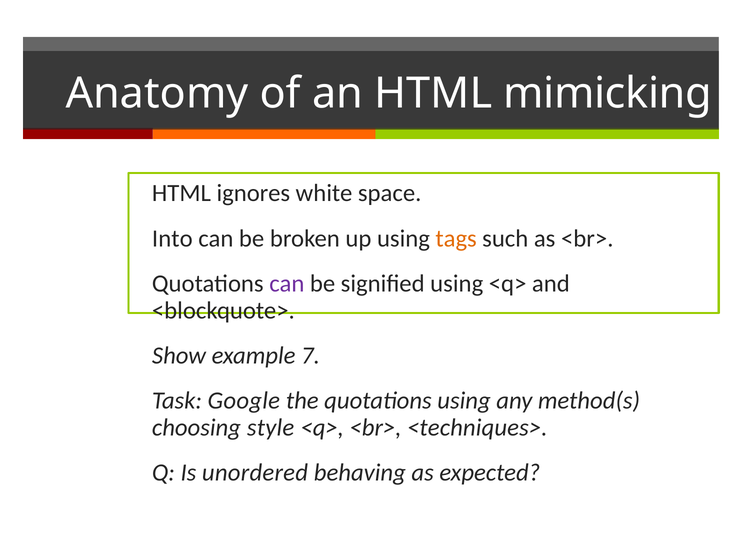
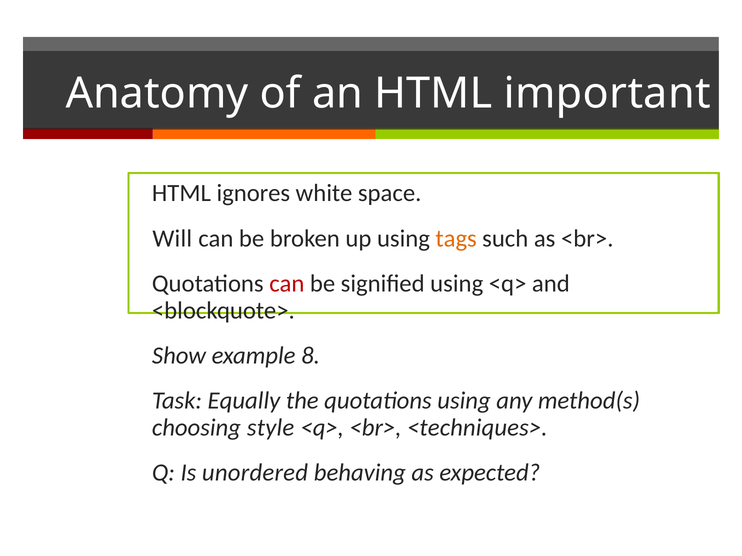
mimicking: mimicking -> important
Into: Into -> Will
can at (287, 284) colour: purple -> red
7: 7 -> 8
Google: Google -> Equally
